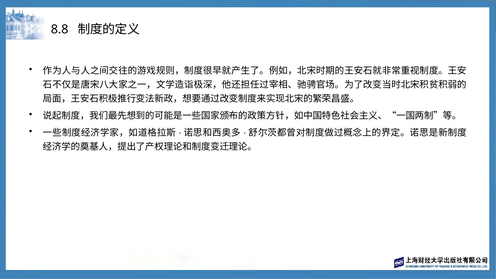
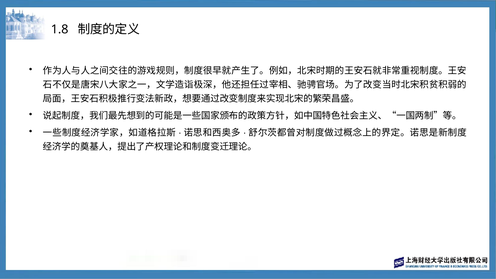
8.8: 8.8 -> 1.8
